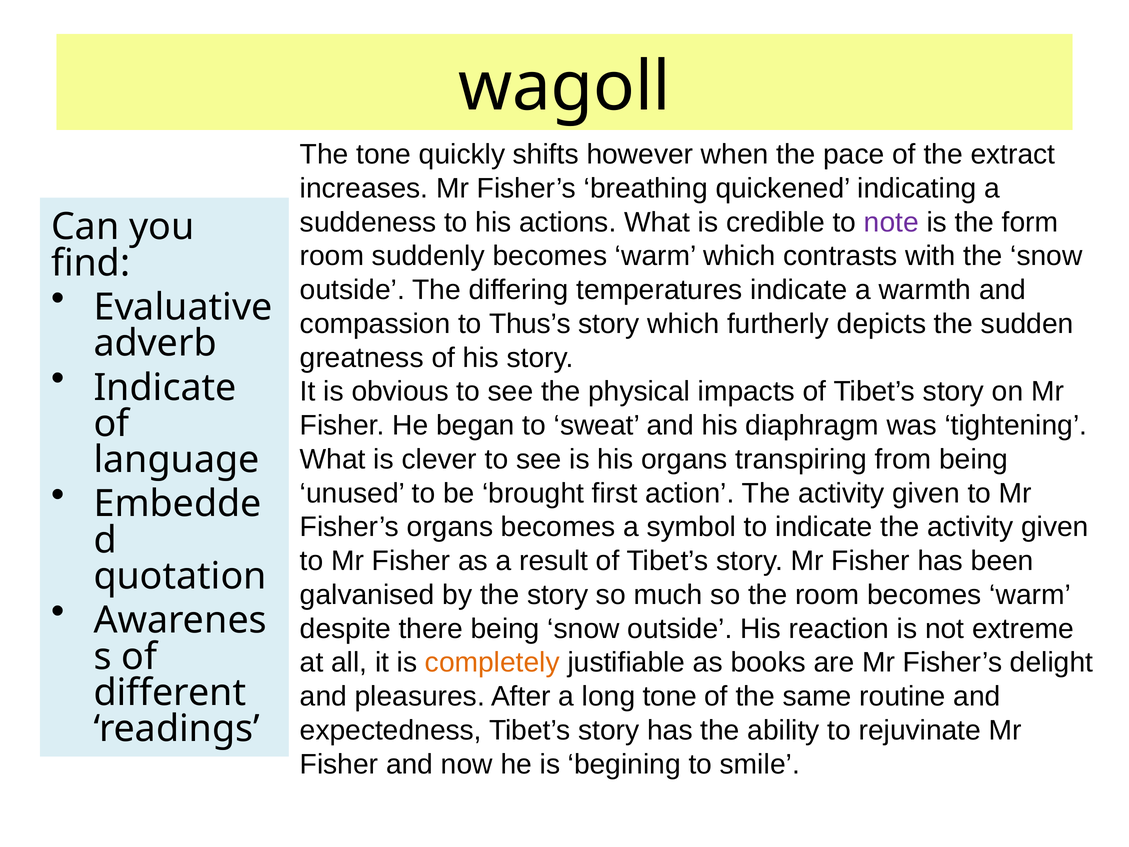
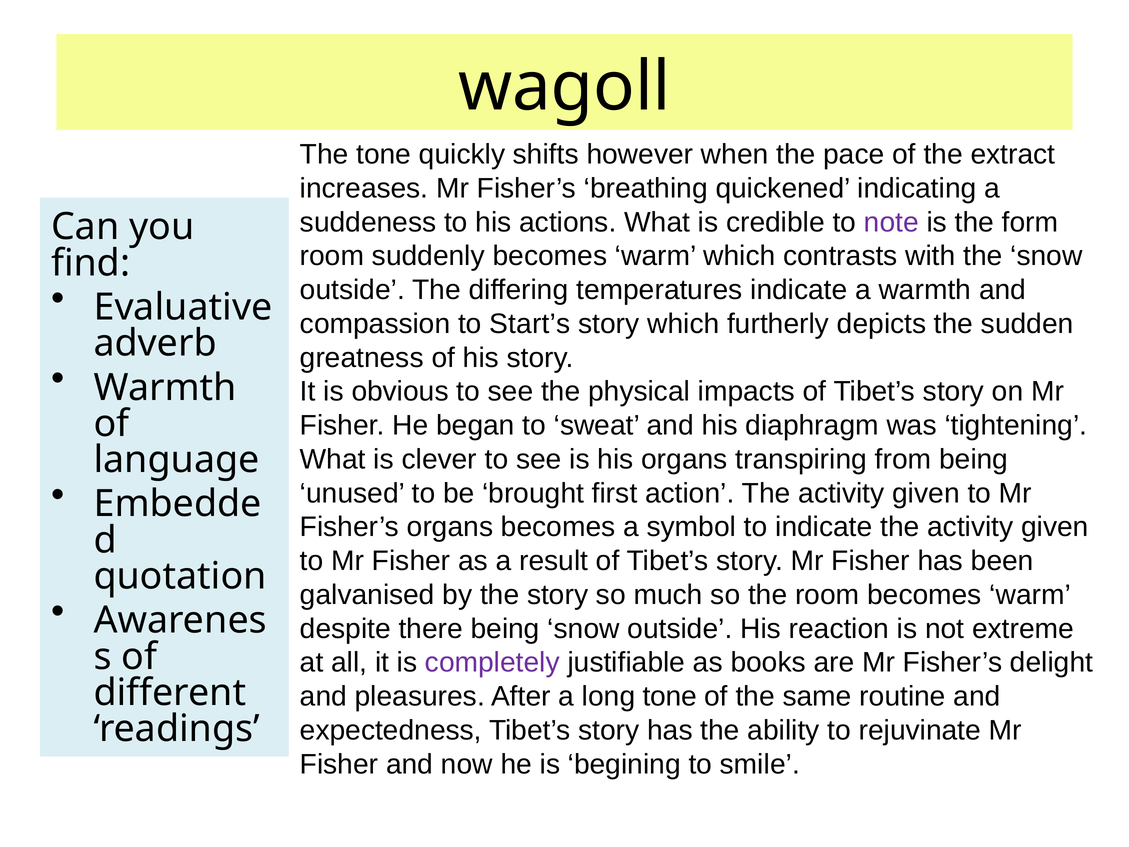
Thus’s: Thus’s -> Start’s
Indicate at (165, 387): Indicate -> Warmth
completely colour: orange -> purple
